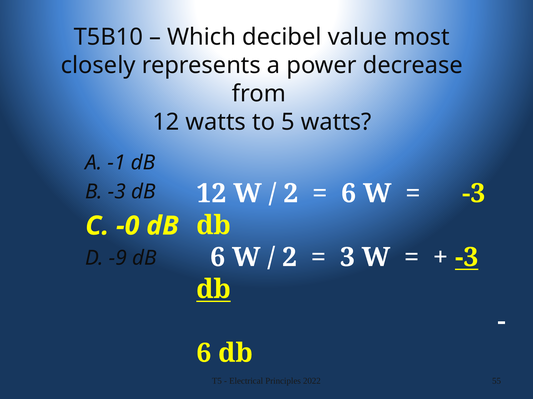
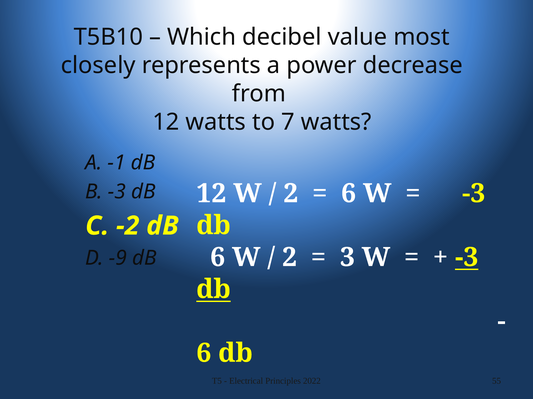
5: 5 -> 7
-0: -0 -> -2
